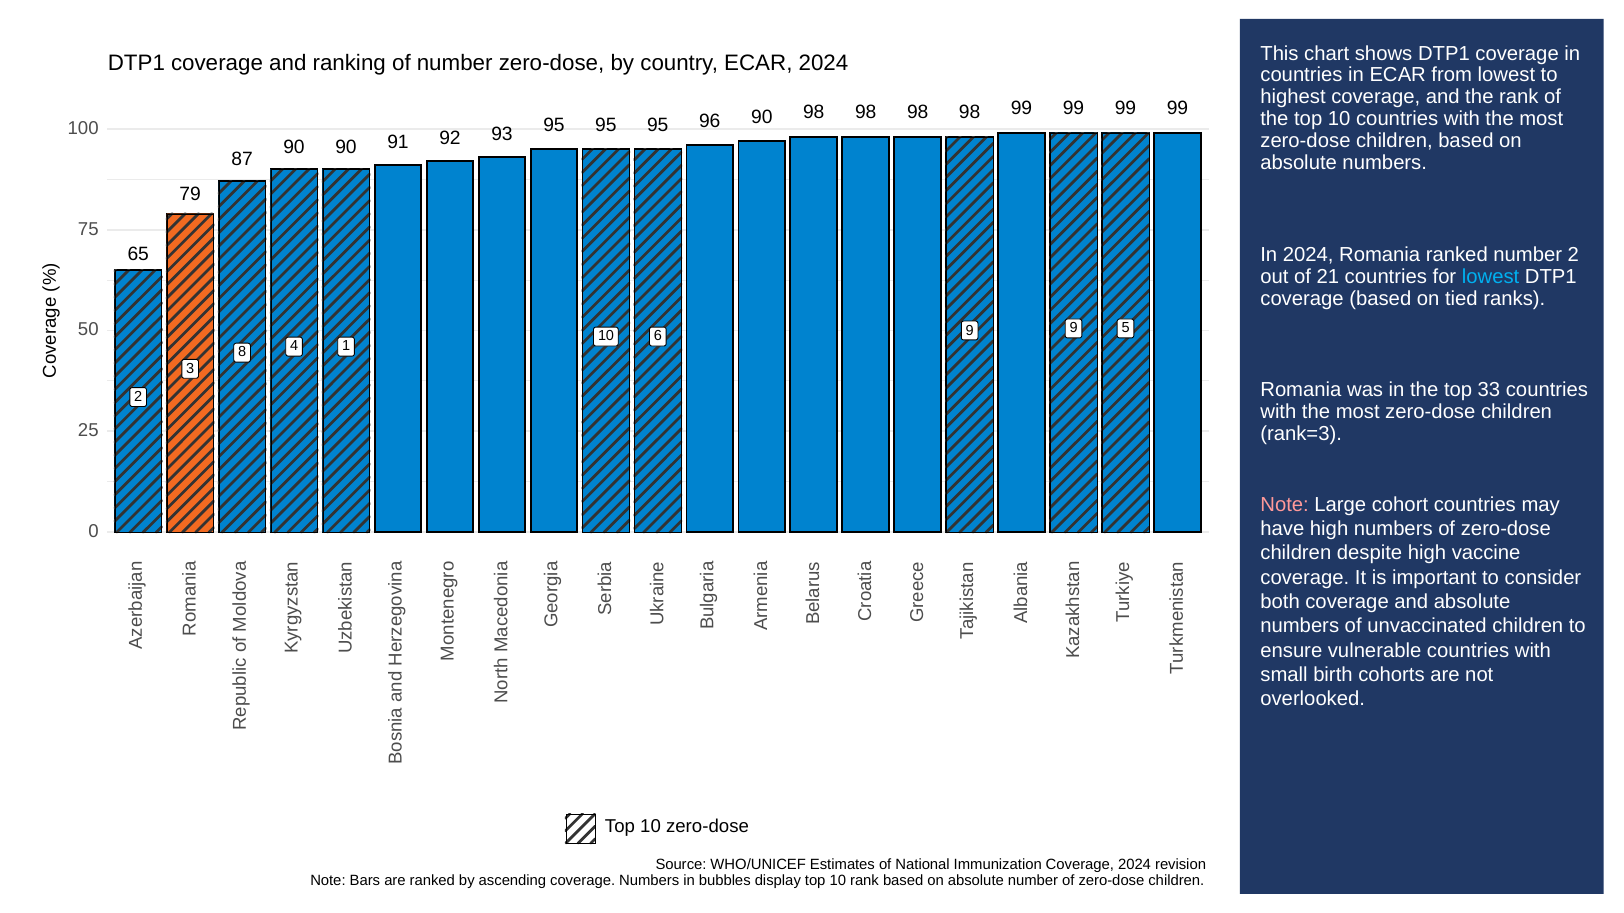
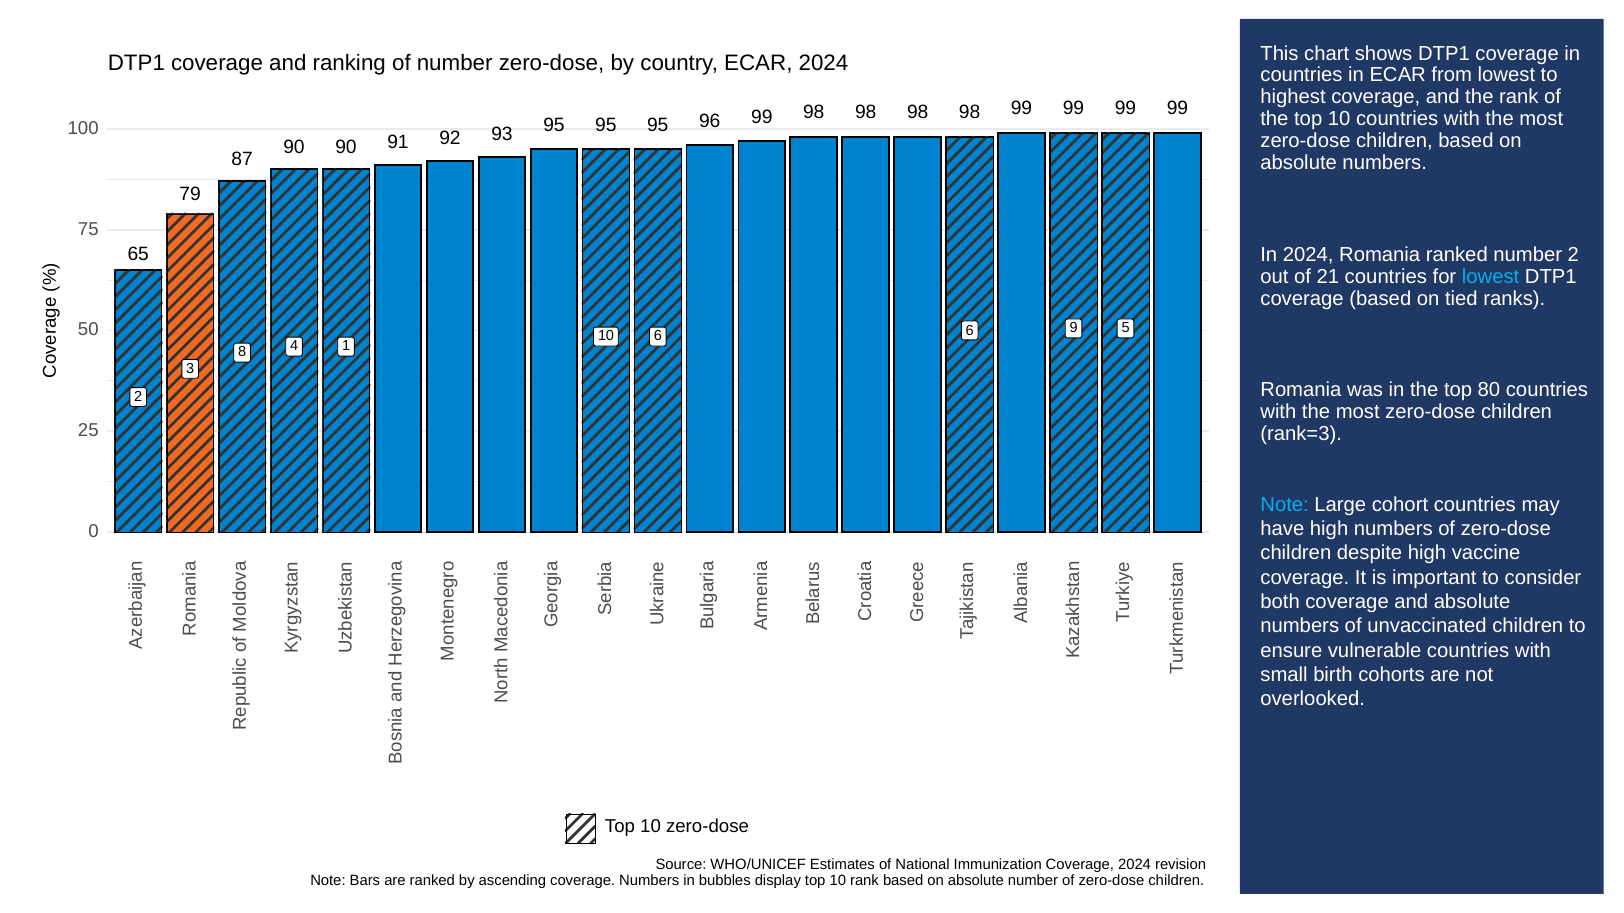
96 90: 90 -> 99
10 9: 9 -> 6
33: 33 -> 80
Note at (1285, 505) colour: pink -> light blue
